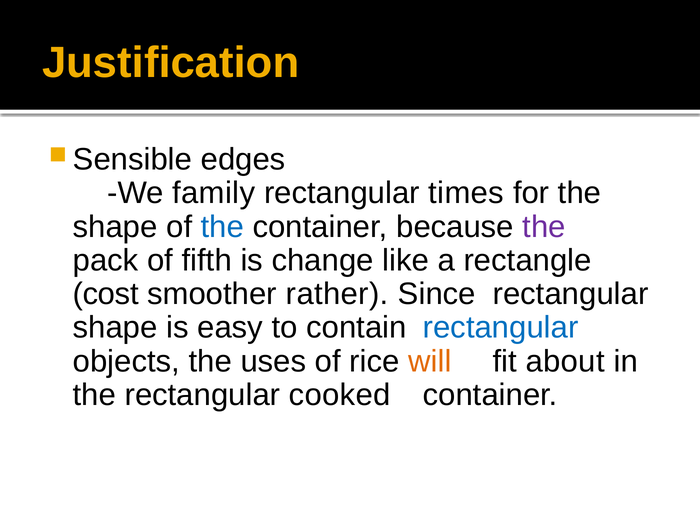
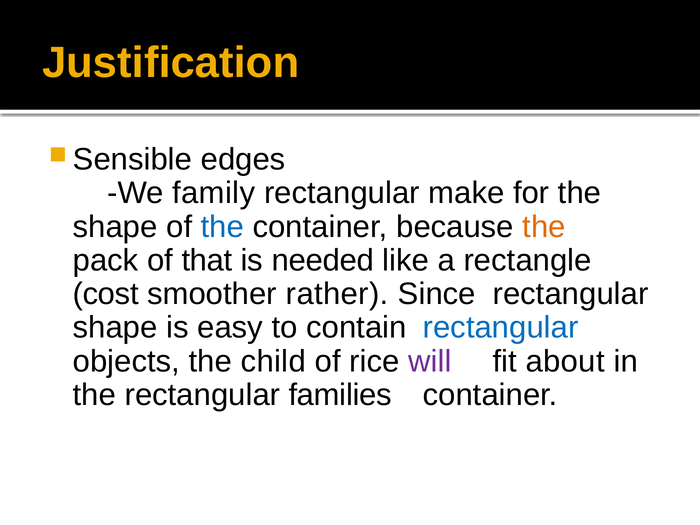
times: times -> make
the at (544, 227) colour: purple -> orange
fifth: fifth -> that
change: change -> needed
uses: uses -> child
will colour: orange -> purple
cooked: cooked -> families
